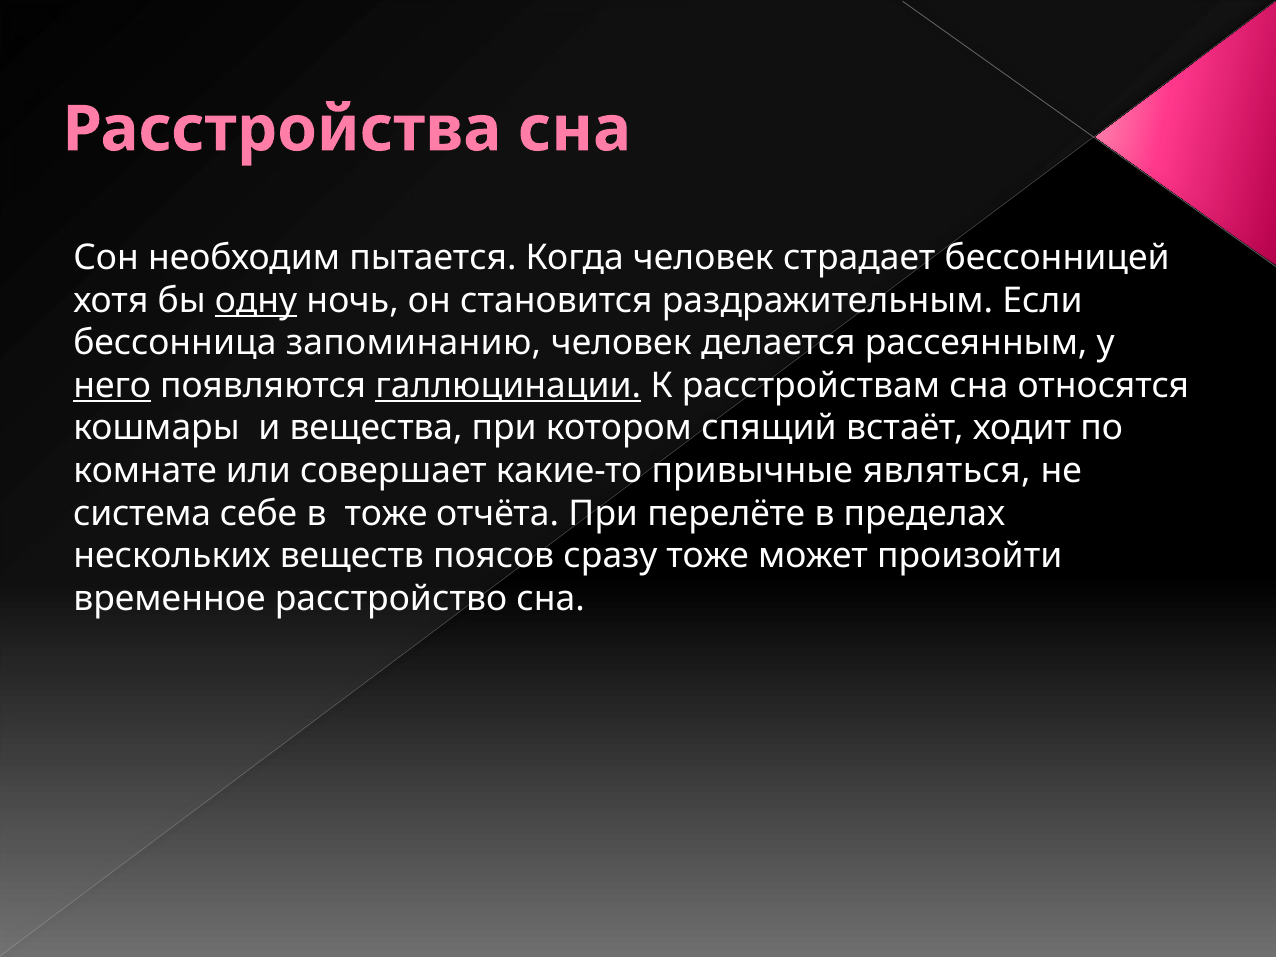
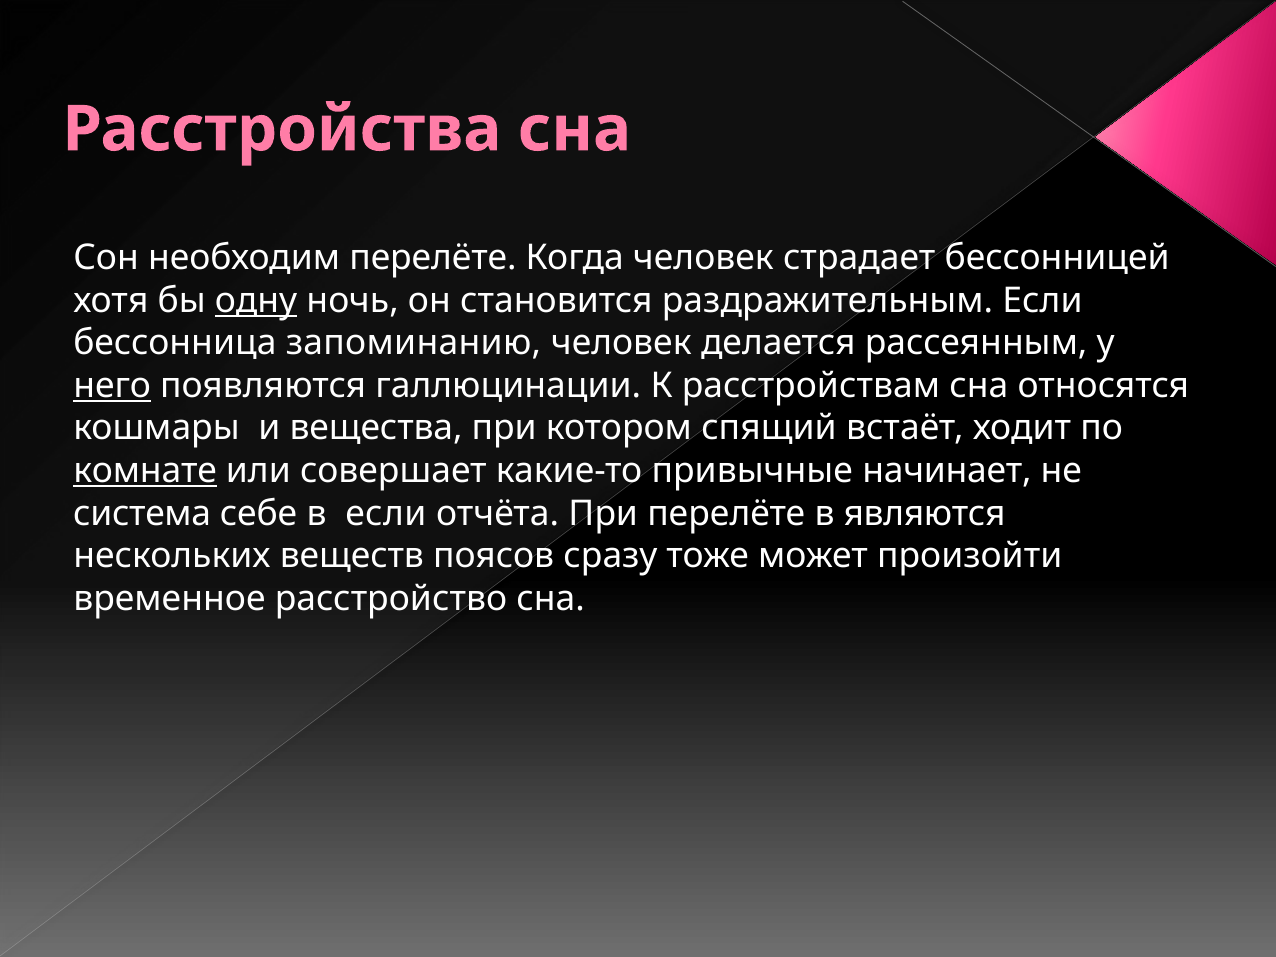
необходим пытается: пытается -> перелёте
галлюцинации underline: present -> none
комнате underline: none -> present
являться: являться -> начинает
в тоже: тоже -> если
пределах: пределах -> являются
